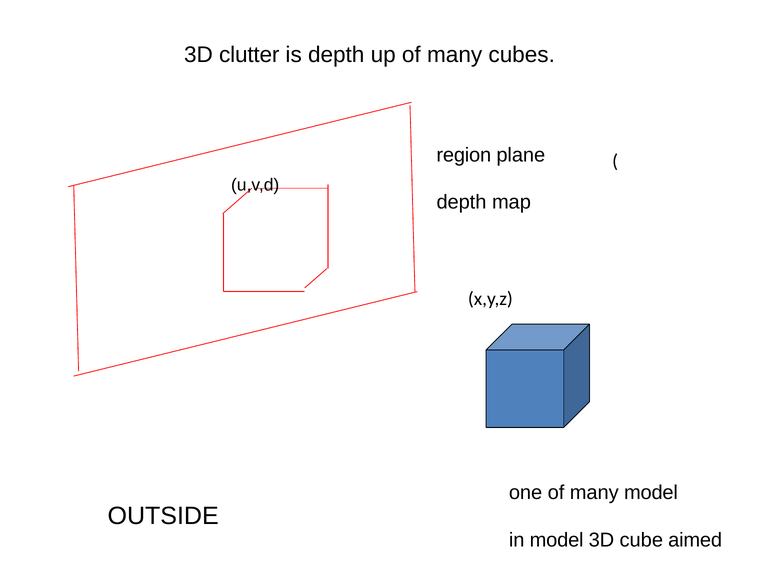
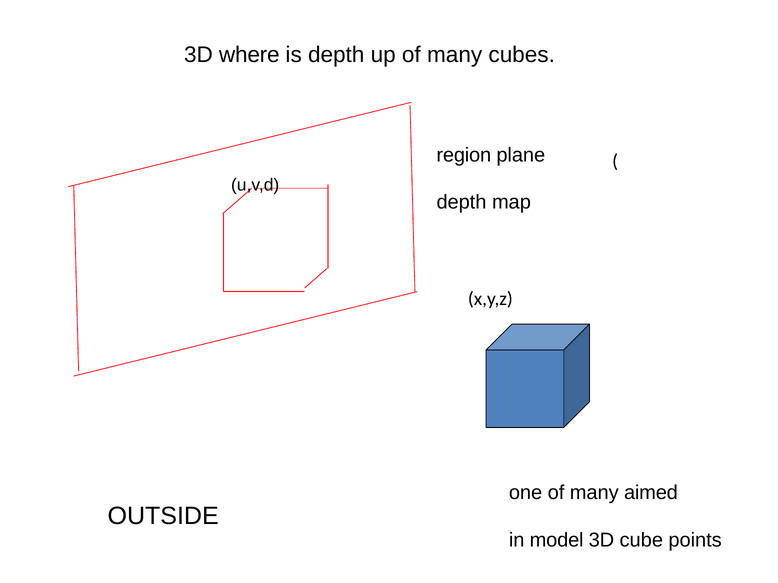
clutter: clutter -> where
many model: model -> aimed
aimed: aimed -> points
